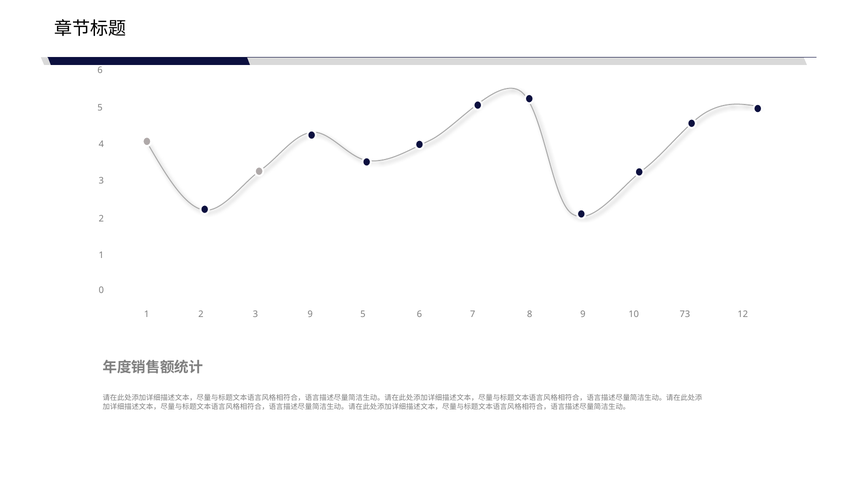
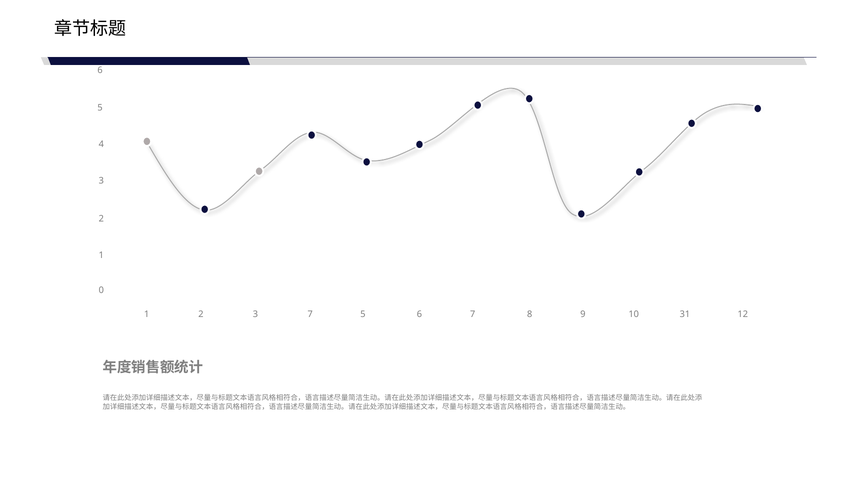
3 9: 9 -> 7
73: 73 -> 31
